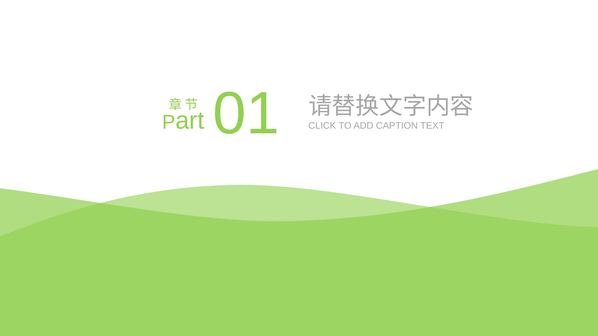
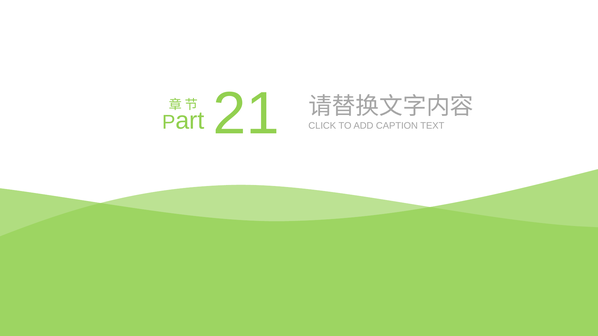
01: 01 -> 21
